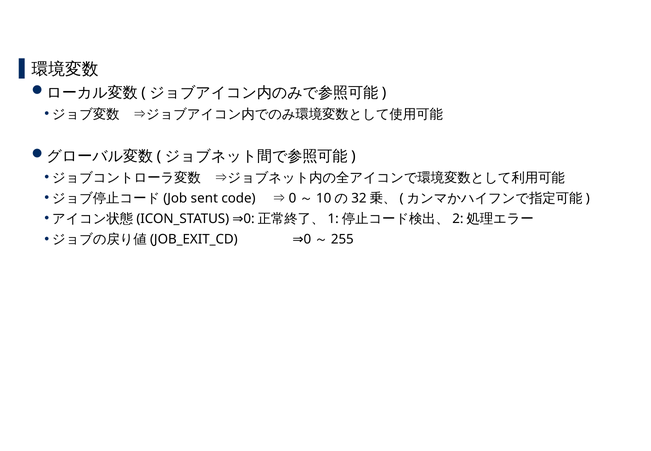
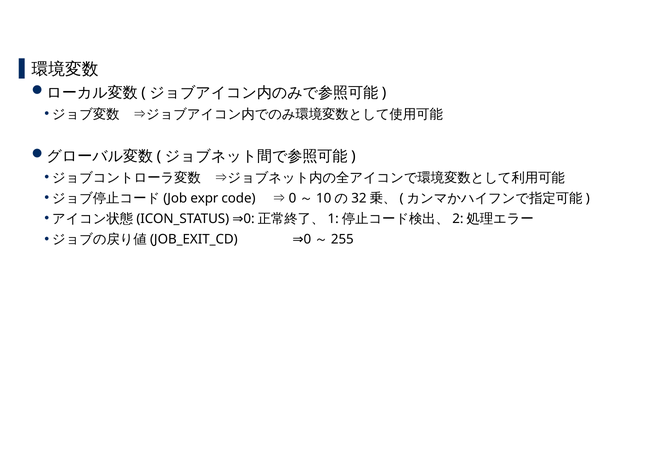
sent: sent -> expr
